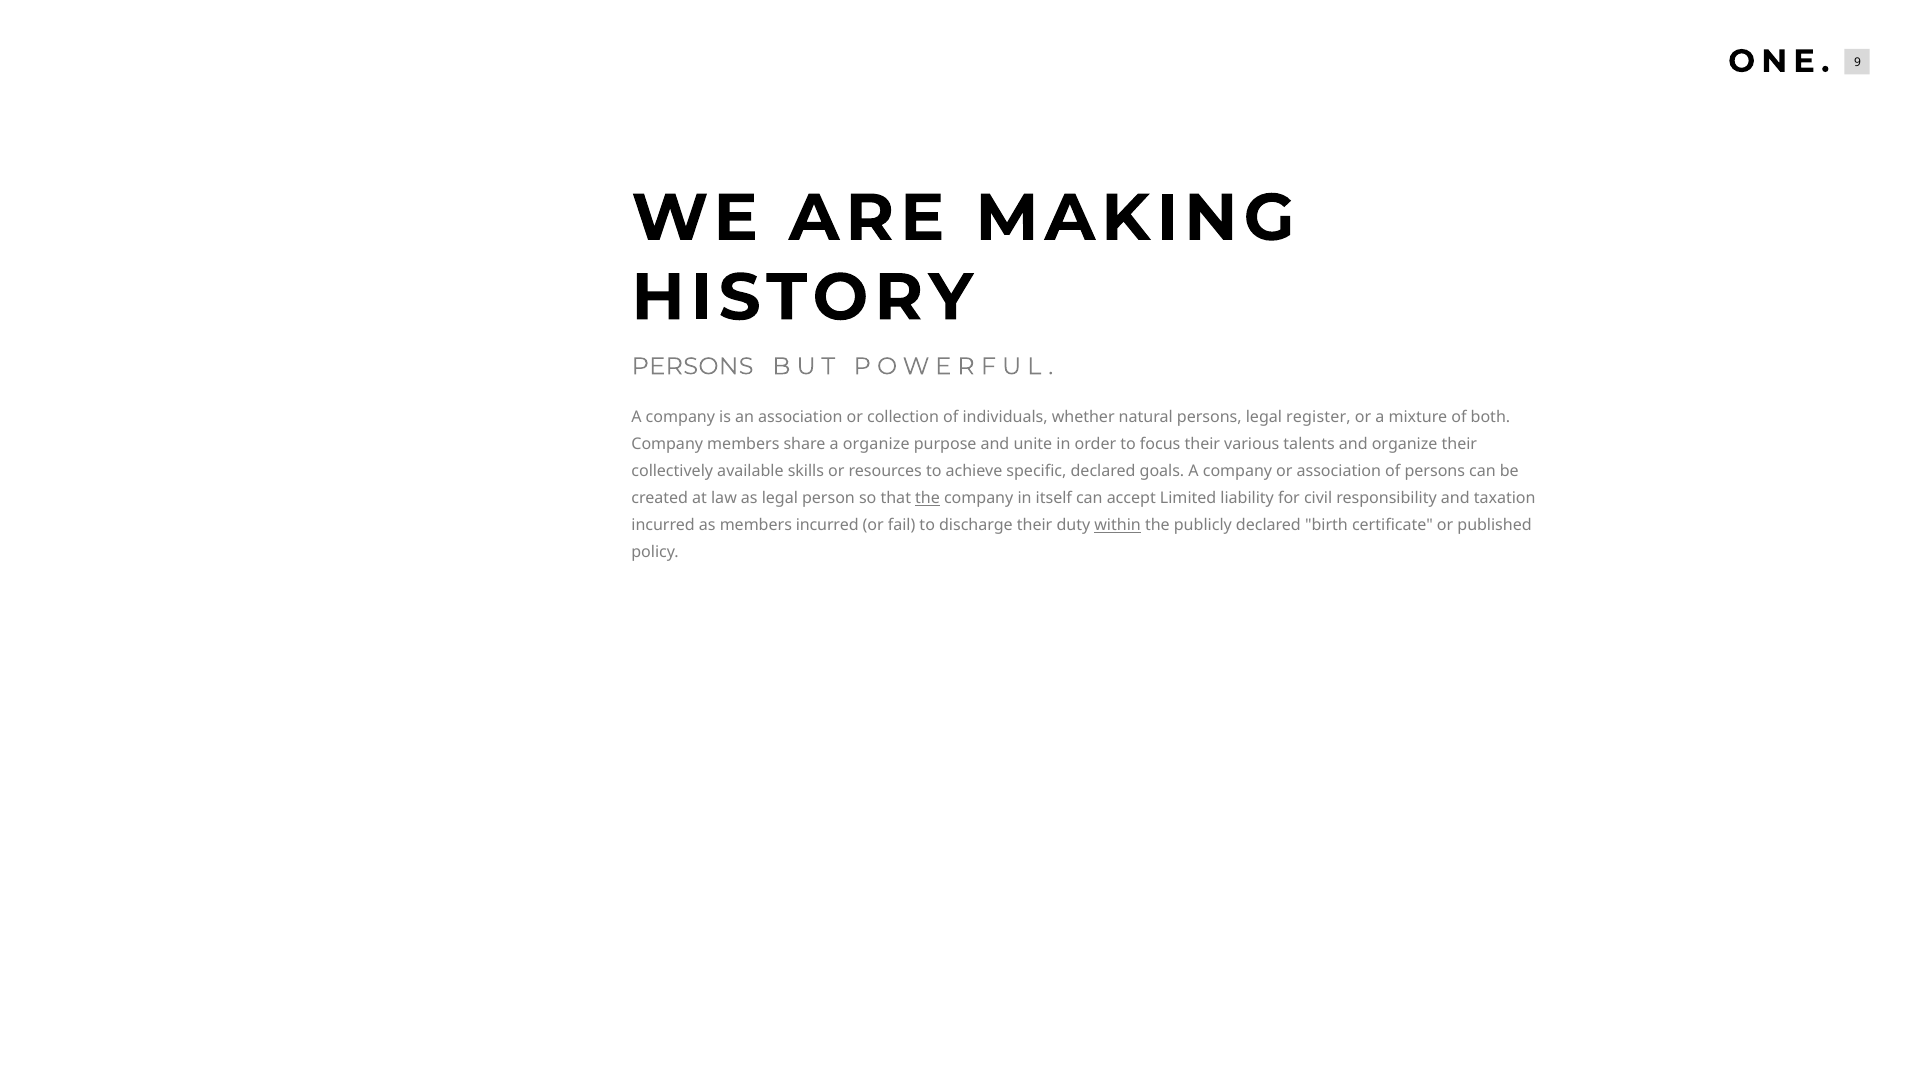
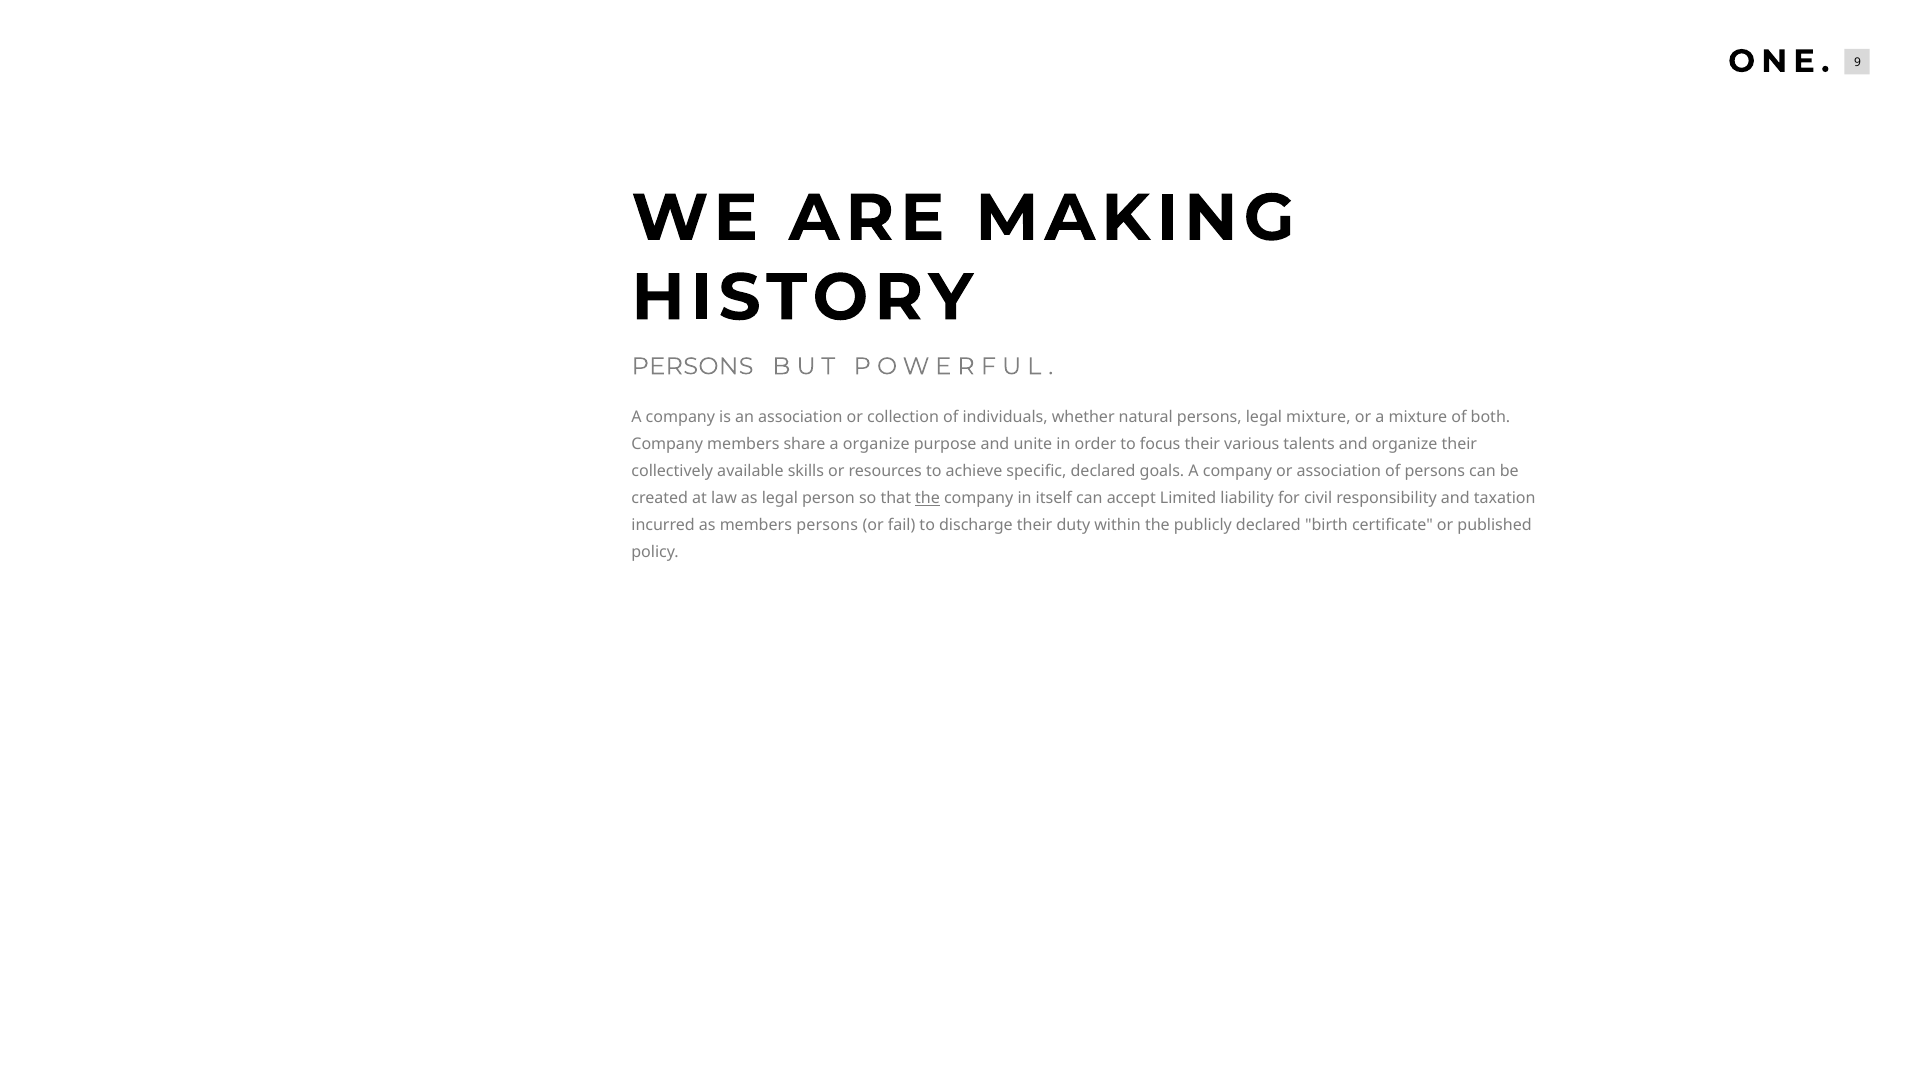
legal register: register -> mixture
members incurred: incurred -> persons
within underline: present -> none
